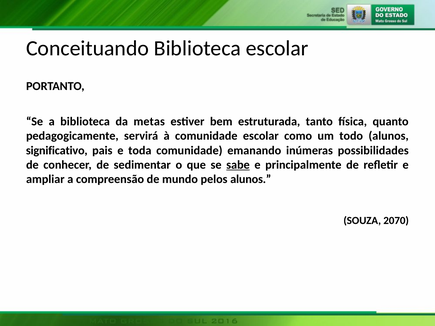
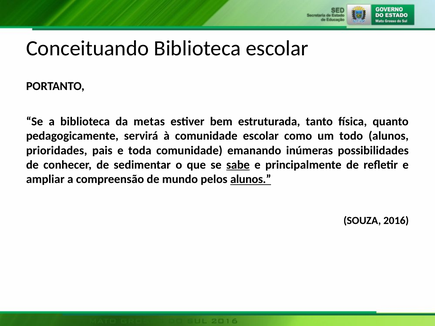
significativo: significativo -> prioridades
alunos at (251, 179) underline: none -> present
2070: 2070 -> 2016
